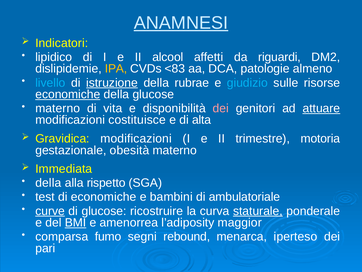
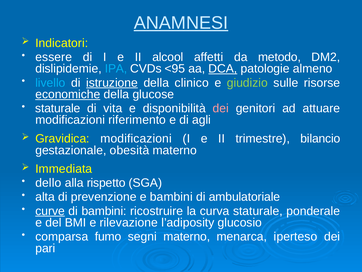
lipidico: lipidico -> essere
riguardi: riguardi -> metodo
IPA colour: yellow -> light blue
<83: <83 -> <95
DCA underline: none -> present
rubrae: rubrae -> clinico
giudizio colour: light blue -> light green
materno at (58, 108): materno -> staturale
attuare underline: present -> none
costituisce: costituisce -> riferimento
alta: alta -> agli
motoria: motoria -> bilancio
della at (48, 183): della -> dello
test: test -> alta
di economiche: economiche -> prevenzione
di glucose: glucose -> bambini
staturale at (258, 211) underline: present -> none
BMI underline: present -> none
amenorrea: amenorrea -> rilevazione
maggior: maggior -> glucosio
segni rebound: rebound -> materno
